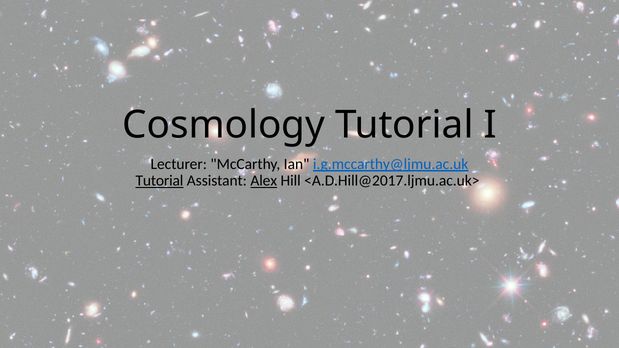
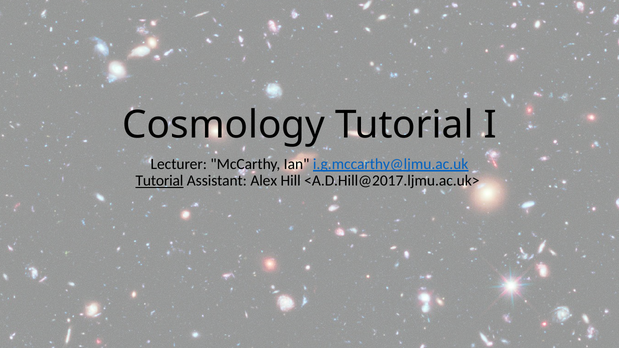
Alex underline: present -> none
